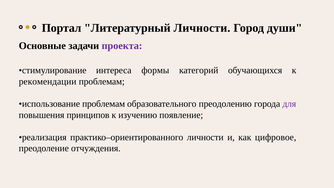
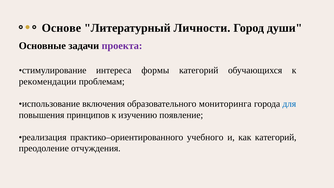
Портал: Портал -> Основе
использование проблемам: проблемам -> включения
преодолению: преодолению -> мониторинга
для colour: purple -> blue
практико–ориентированного личности: личности -> учебного
как цифровое: цифровое -> категорий
